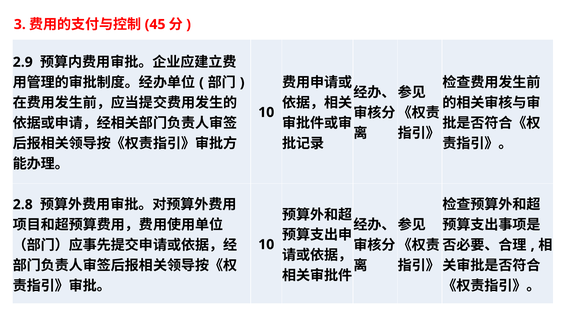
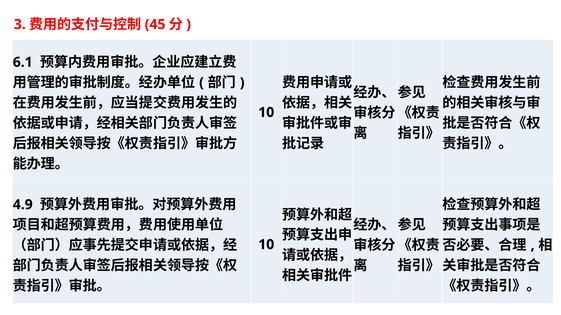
2.9: 2.9 -> 6.1
2.8: 2.8 -> 4.9
